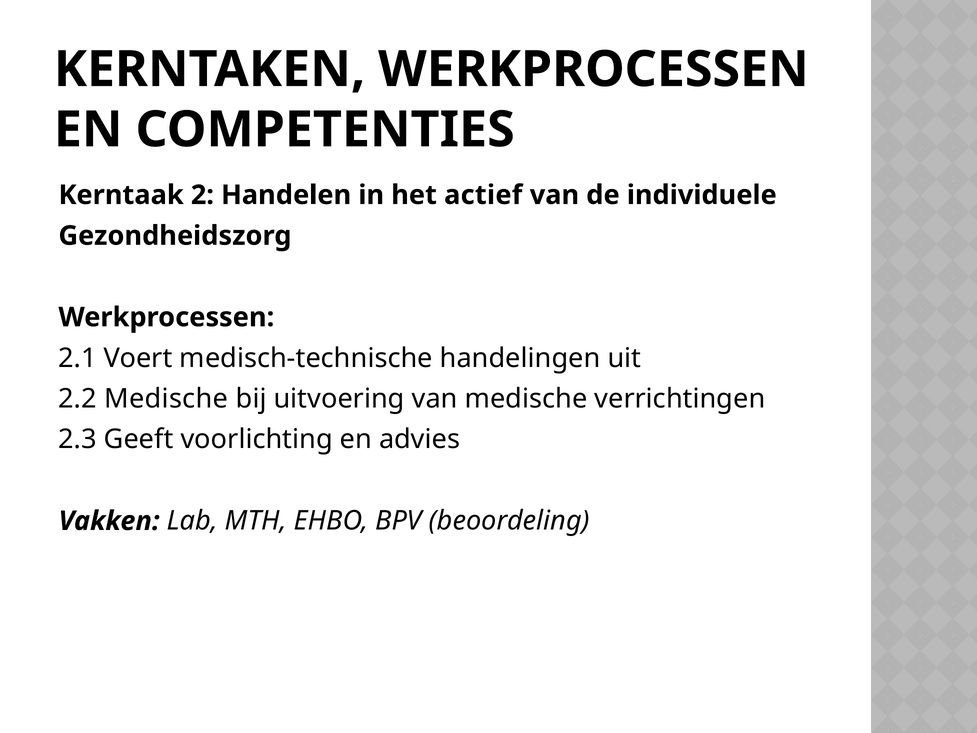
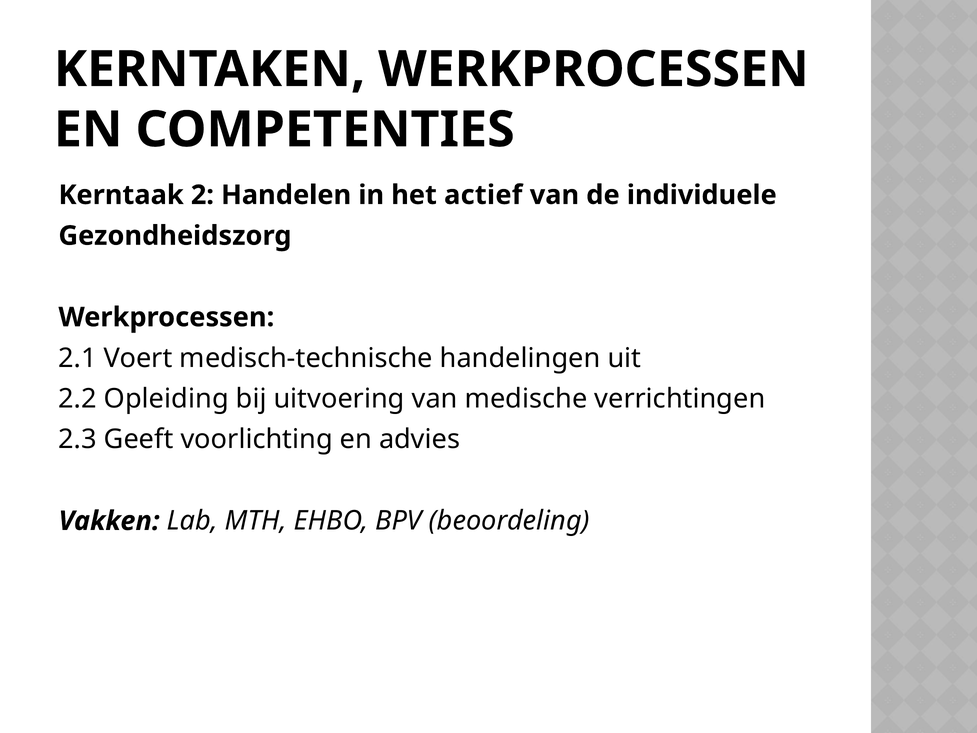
2.2 Medische: Medische -> Opleiding
